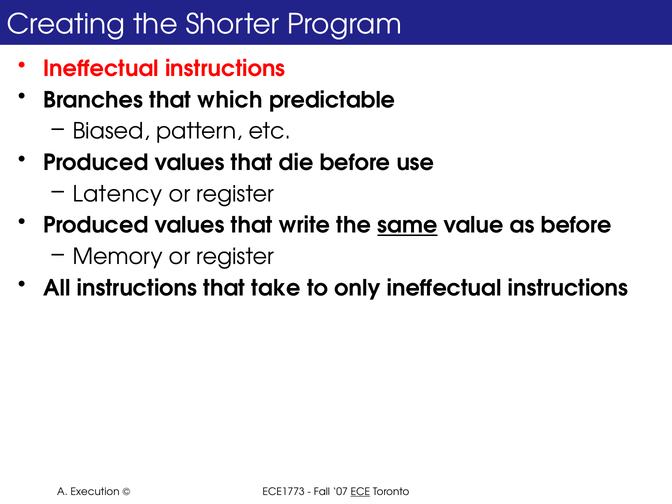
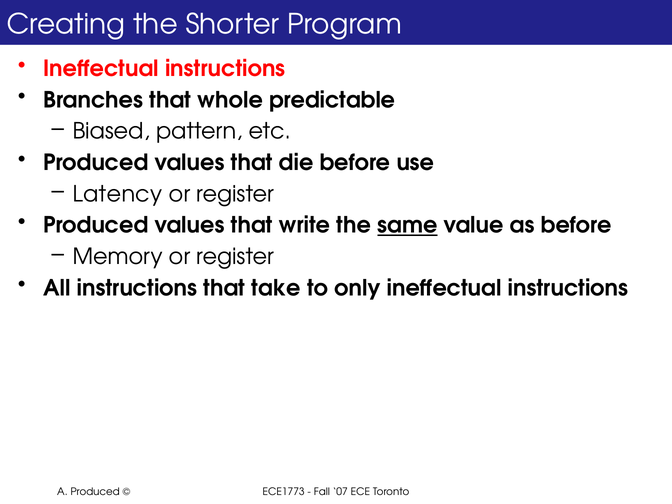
which: which -> whole
A Execution: Execution -> Produced
ECE underline: present -> none
